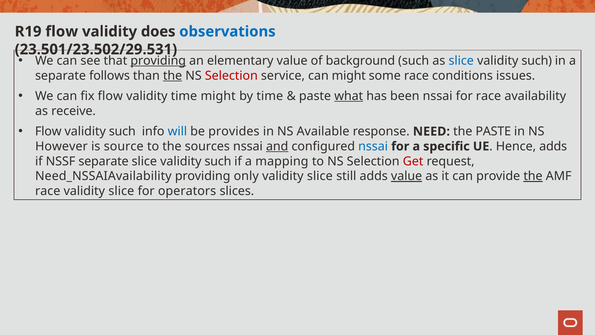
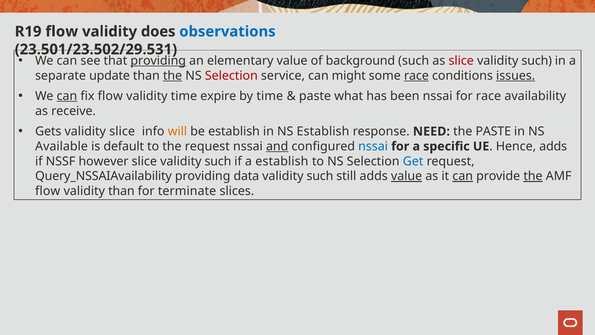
slice at (461, 61) colour: blue -> red
follows: follows -> update
race at (416, 76) underline: none -> present
issues underline: none -> present
can at (67, 96) underline: none -> present
time might: might -> expire
what underline: present -> none
Flow at (48, 131): Flow -> Gets
such at (122, 131): such -> slice
will colour: blue -> orange
be provides: provides -> establish
NS Available: Available -> Establish
However: However -> Available
source: source -> default
the sources: sources -> request
NSSF separate: separate -> however
a mapping: mapping -> establish
Get colour: red -> blue
Need_NSSAIAvailability: Need_NSSAIAvailability -> Query_NSSAIAvailability
only: only -> data
slice at (320, 176): slice -> such
can at (463, 176) underline: none -> present
race at (48, 191): race -> flow
slice at (121, 191): slice -> than
operators: operators -> terminate
